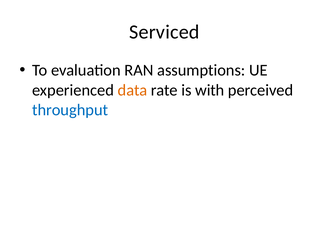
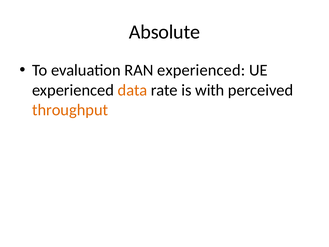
Serviced: Serviced -> Absolute
RAN assumptions: assumptions -> experienced
throughput colour: blue -> orange
